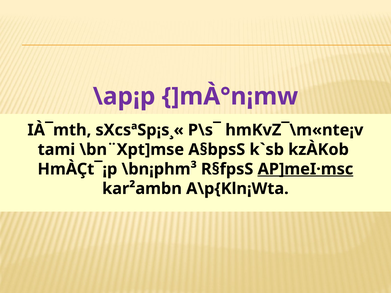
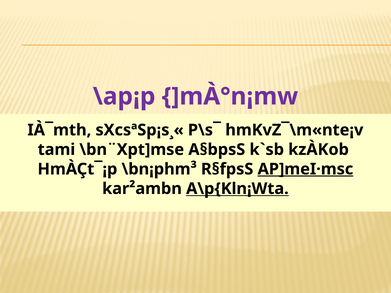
A\p{Kln¡Wta underline: none -> present
